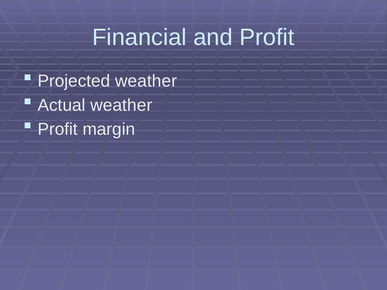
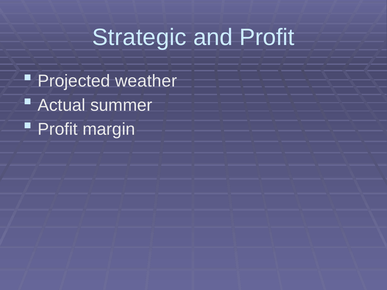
Financial: Financial -> Strategic
Actual weather: weather -> summer
